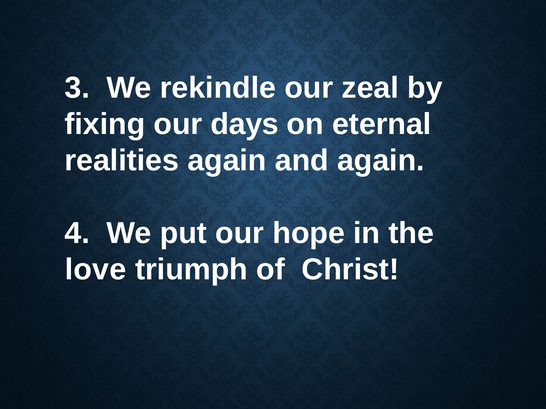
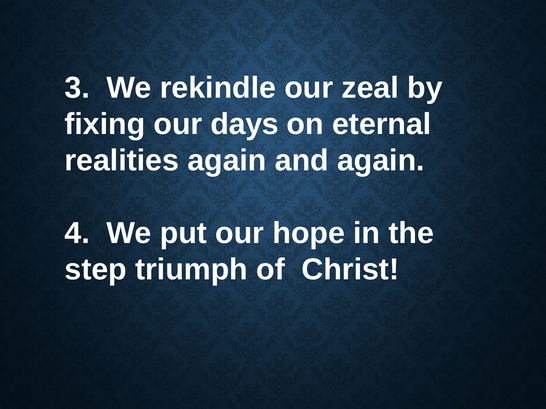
love: love -> step
